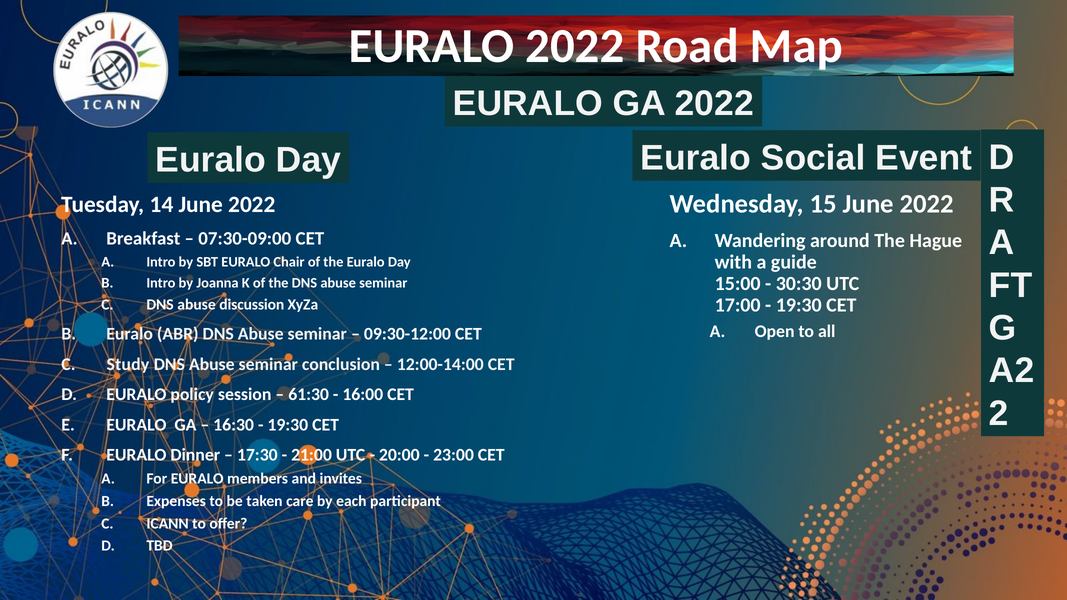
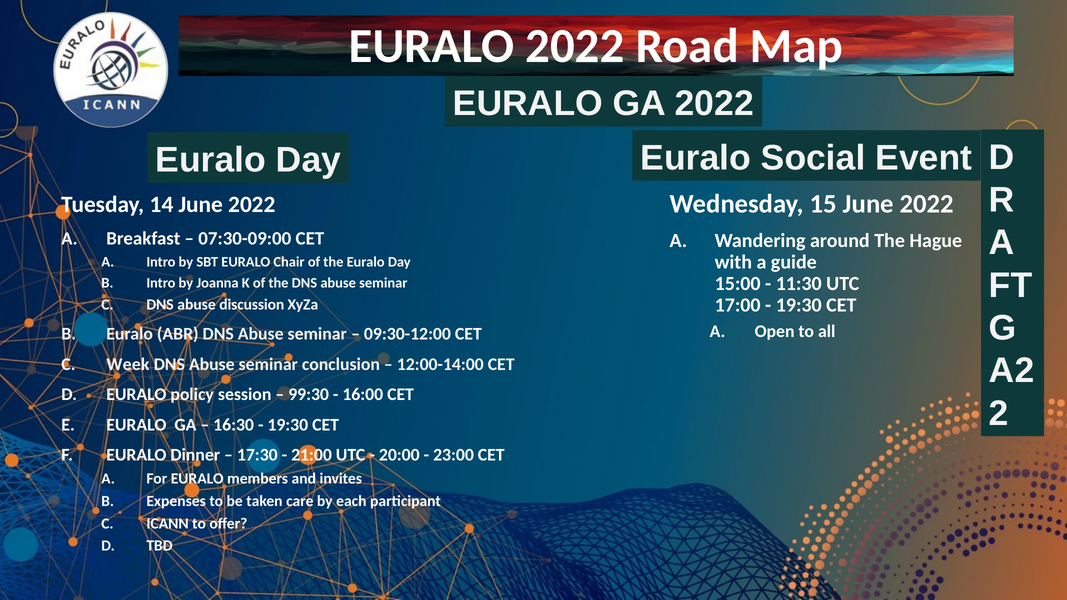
30:30: 30:30 -> 11:30
Study: Study -> Week
61:30: 61:30 -> 99:30
